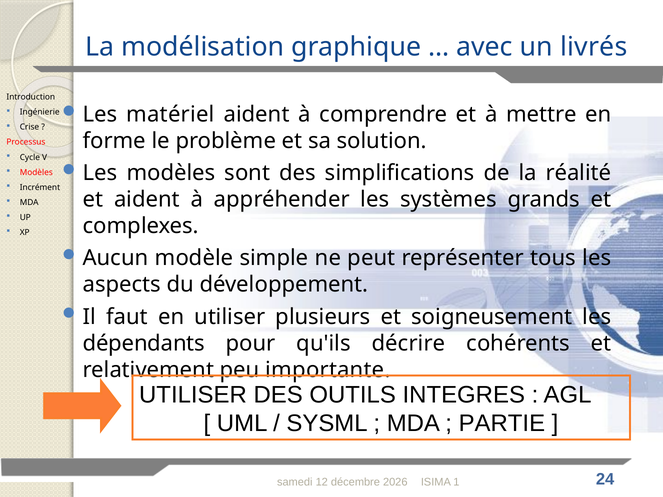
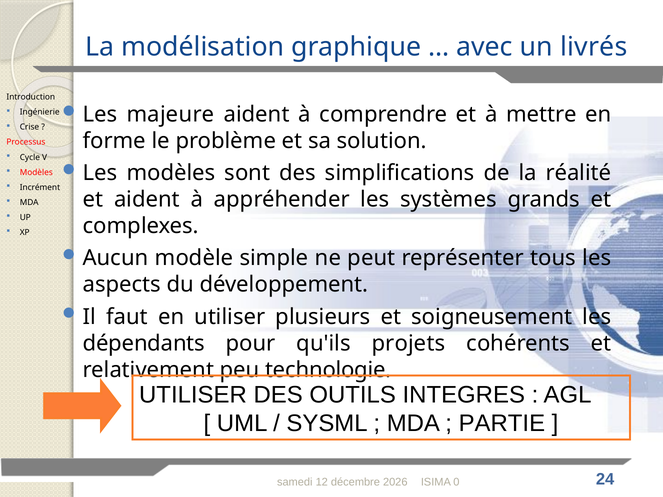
matériel: matériel -> majeure
décrire: décrire -> projets
importante: importante -> technologie
1: 1 -> 0
